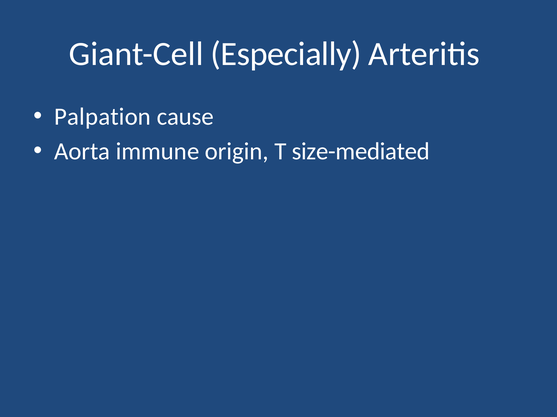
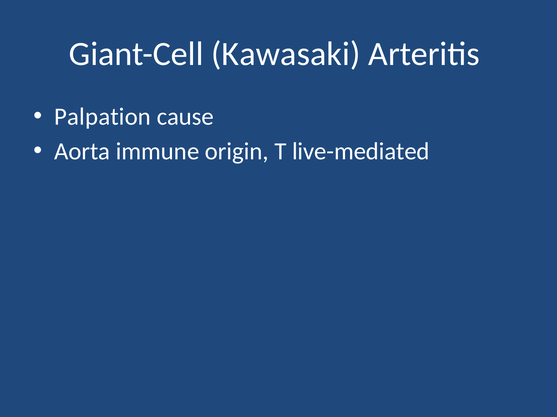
Especially: Especially -> Kawasaki
size-mediated: size-mediated -> live-mediated
